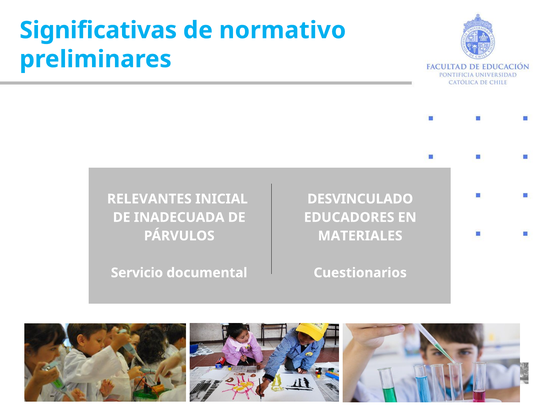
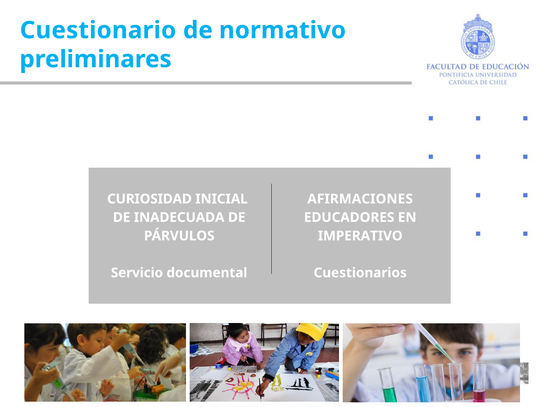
Significativas: Significativas -> Cuestionario
RELEVANTES: RELEVANTES -> CURIOSIDAD
DESVINCULADO: DESVINCULADO -> AFIRMACIONES
MATERIALES: MATERIALES -> IMPERATIVO
